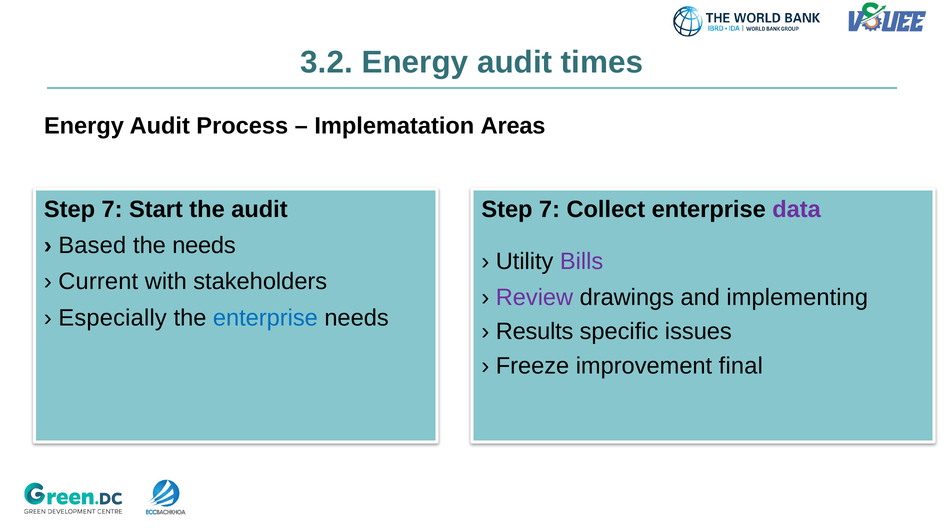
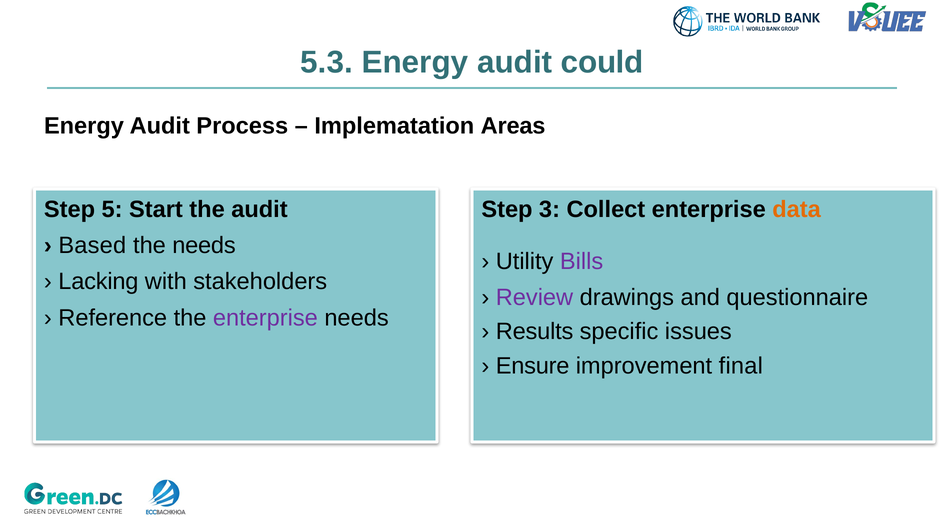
3.2: 3.2 -> 5.3
times: times -> could
7 at (112, 209): 7 -> 5
7 at (550, 209): 7 -> 3
data colour: purple -> orange
Current: Current -> Lacking
implementing: implementing -> questionnaire
Especially: Especially -> Reference
enterprise at (265, 318) colour: blue -> purple
Freeze: Freeze -> Ensure
